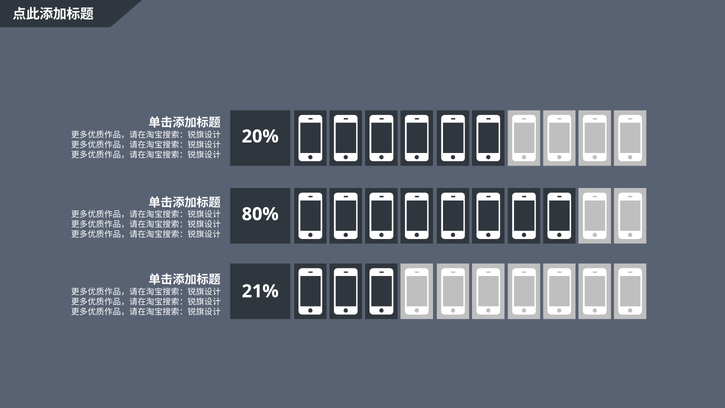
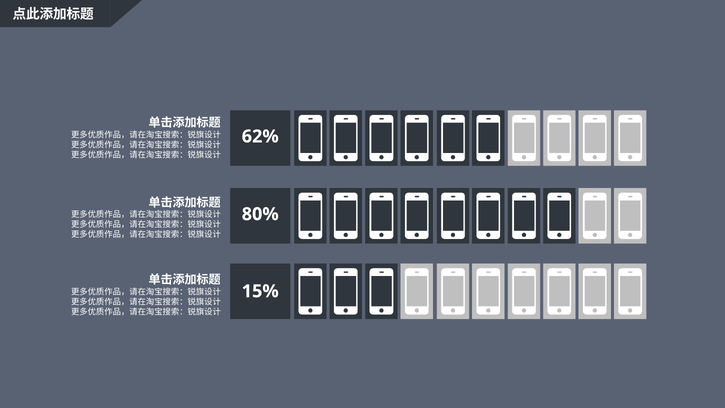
20%: 20% -> 62%
21%: 21% -> 15%
